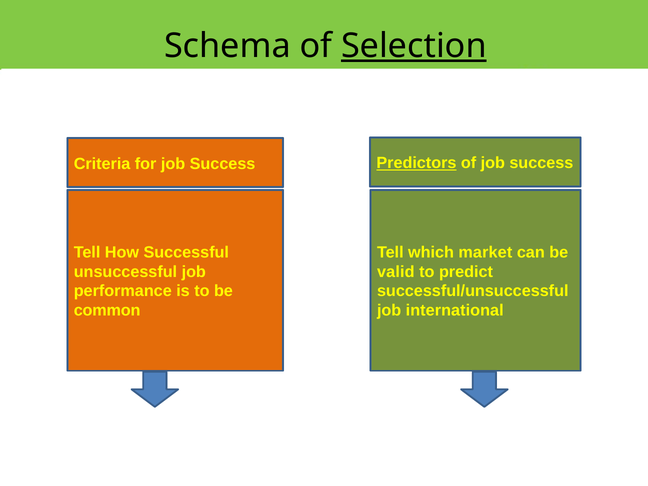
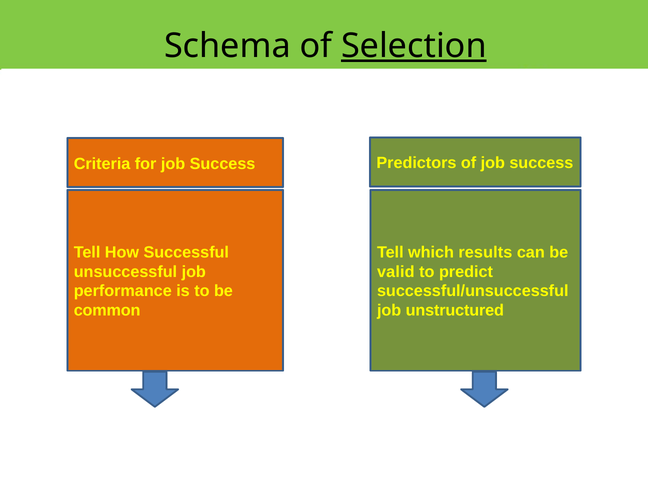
Predictors underline: present -> none
market: market -> results
international: international -> unstructured
